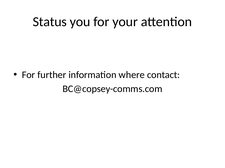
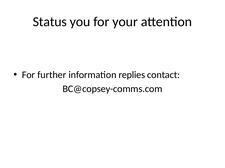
where: where -> replies
